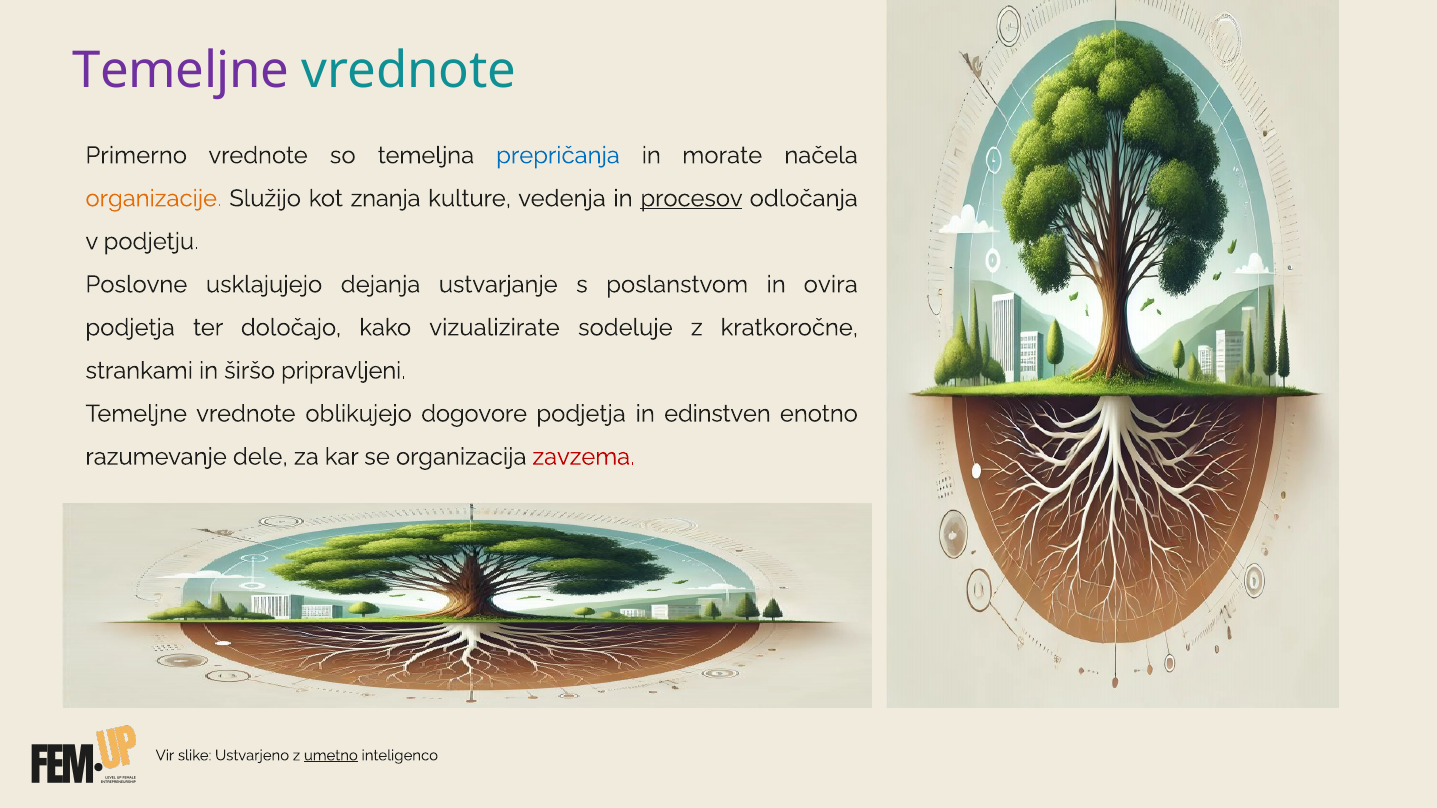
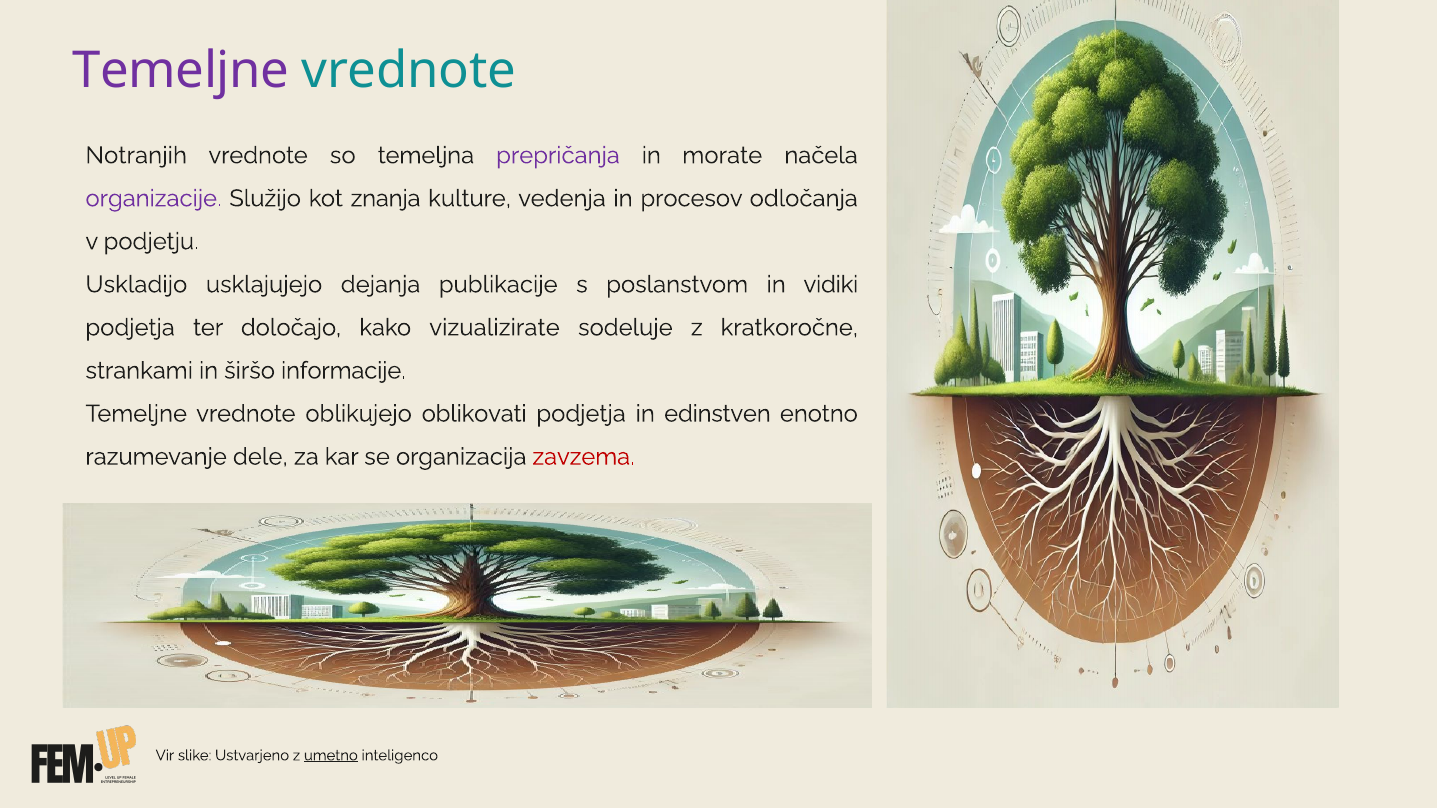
Primerno: Primerno -> Notranjih
prepričanja colour: blue -> purple
organizacije colour: orange -> purple
procesov underline: present -> none
Poslovne: Poslovne -> Uskladijo
ustvarjanje: ustvarjanje -> publikacije
ovira: ovira -> vidiki
pripravljeni: pripravljeni -> informacije
dogovore: dogovore -> oblikovati
